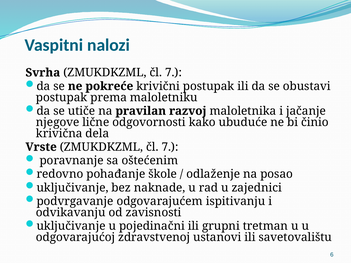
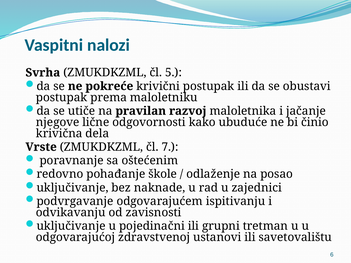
Svrha ZMUKDKZML čl 7: 7 -> 5
